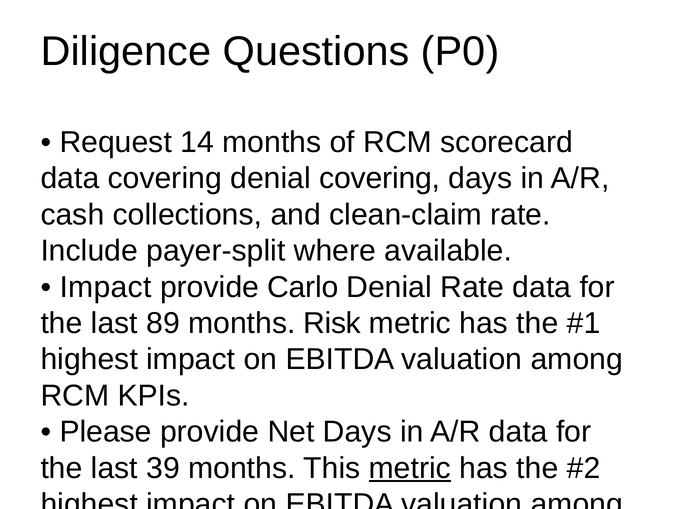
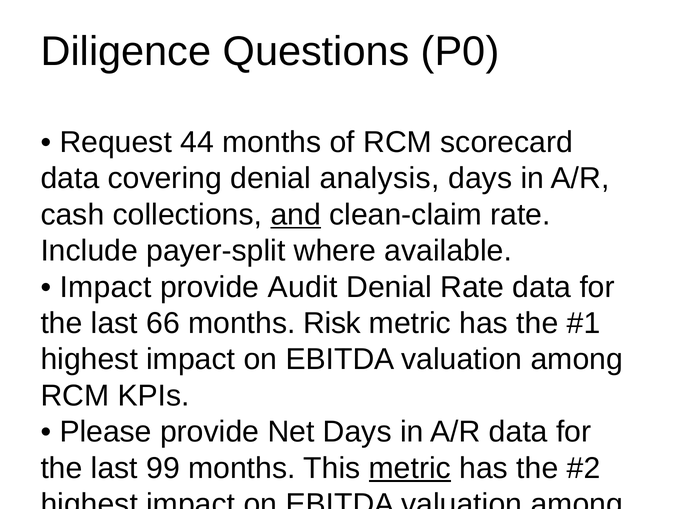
14: 14 -> 44
denial covering: covering -> analysis
and underline: none -> present
Carlo: Carlo -> Audit
89: 89 -> 66
39: 39 -> 99
